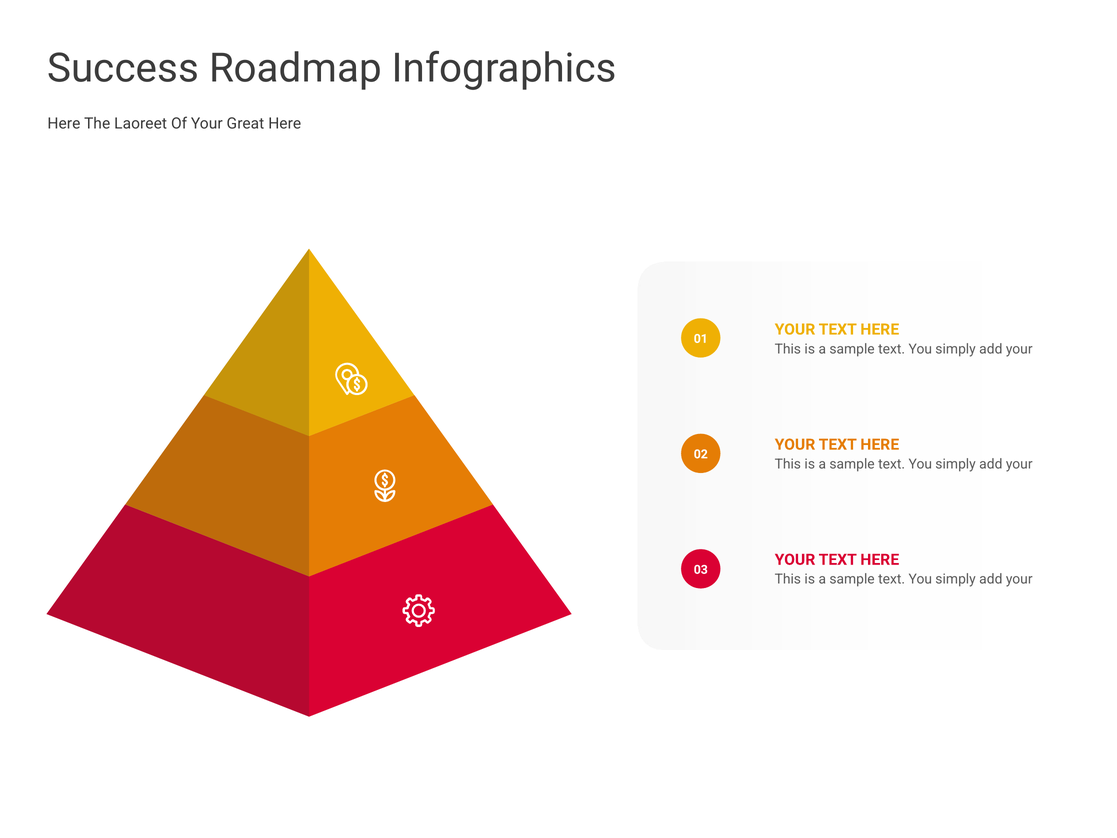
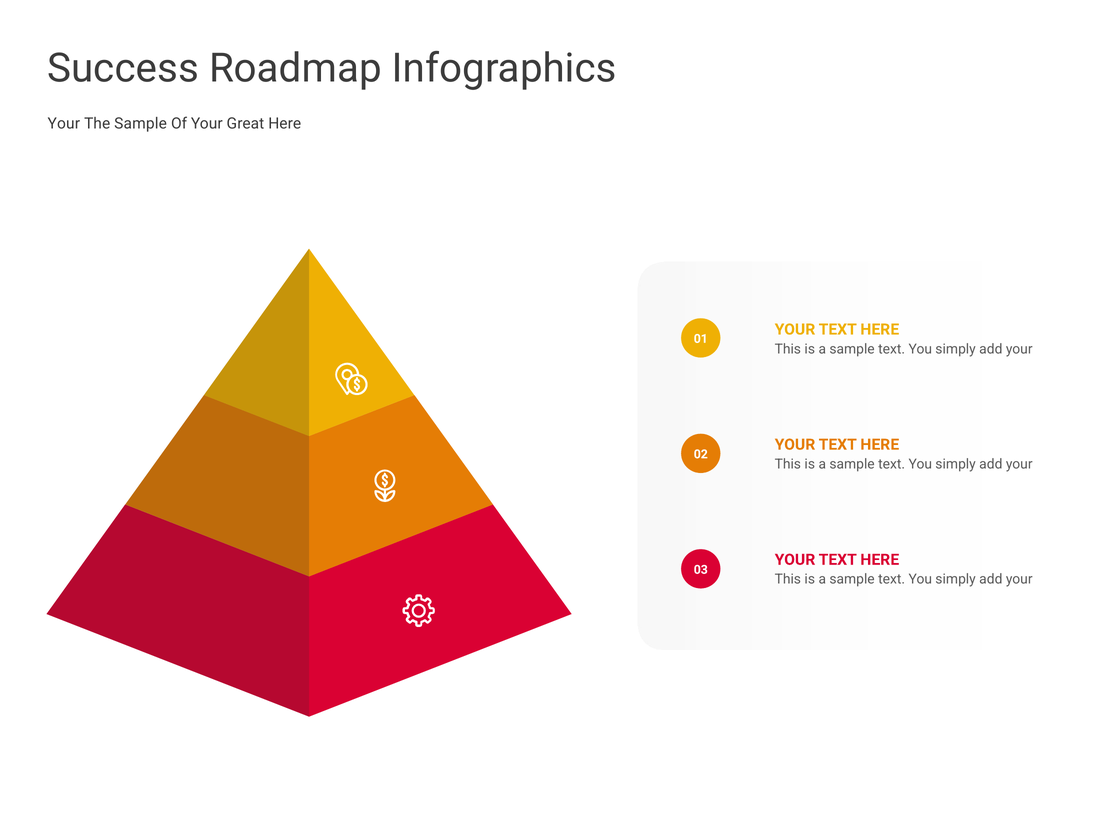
Here at (64, 123): Here -> Your
The Laoreet: Laoreet -> Sample
